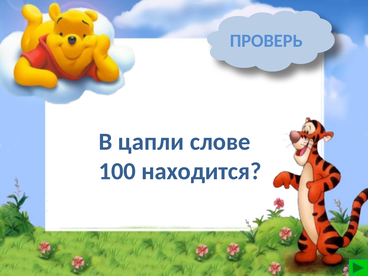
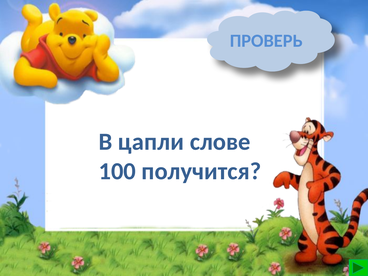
находится: находится -> получится
